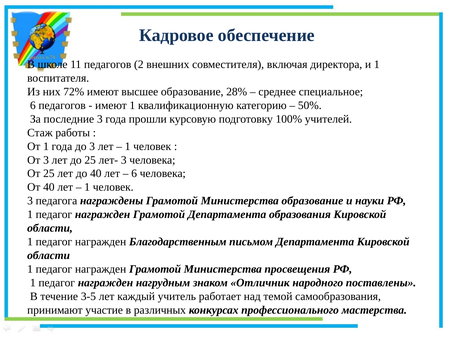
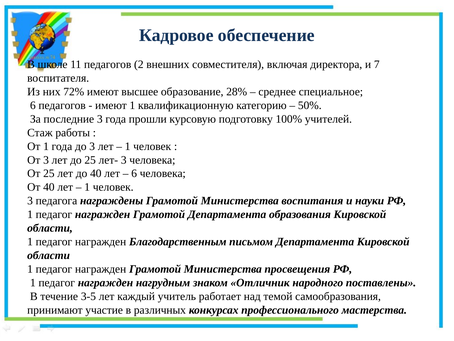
и 1: 1 -> 7
Министерства образование: образование -> воспитания
